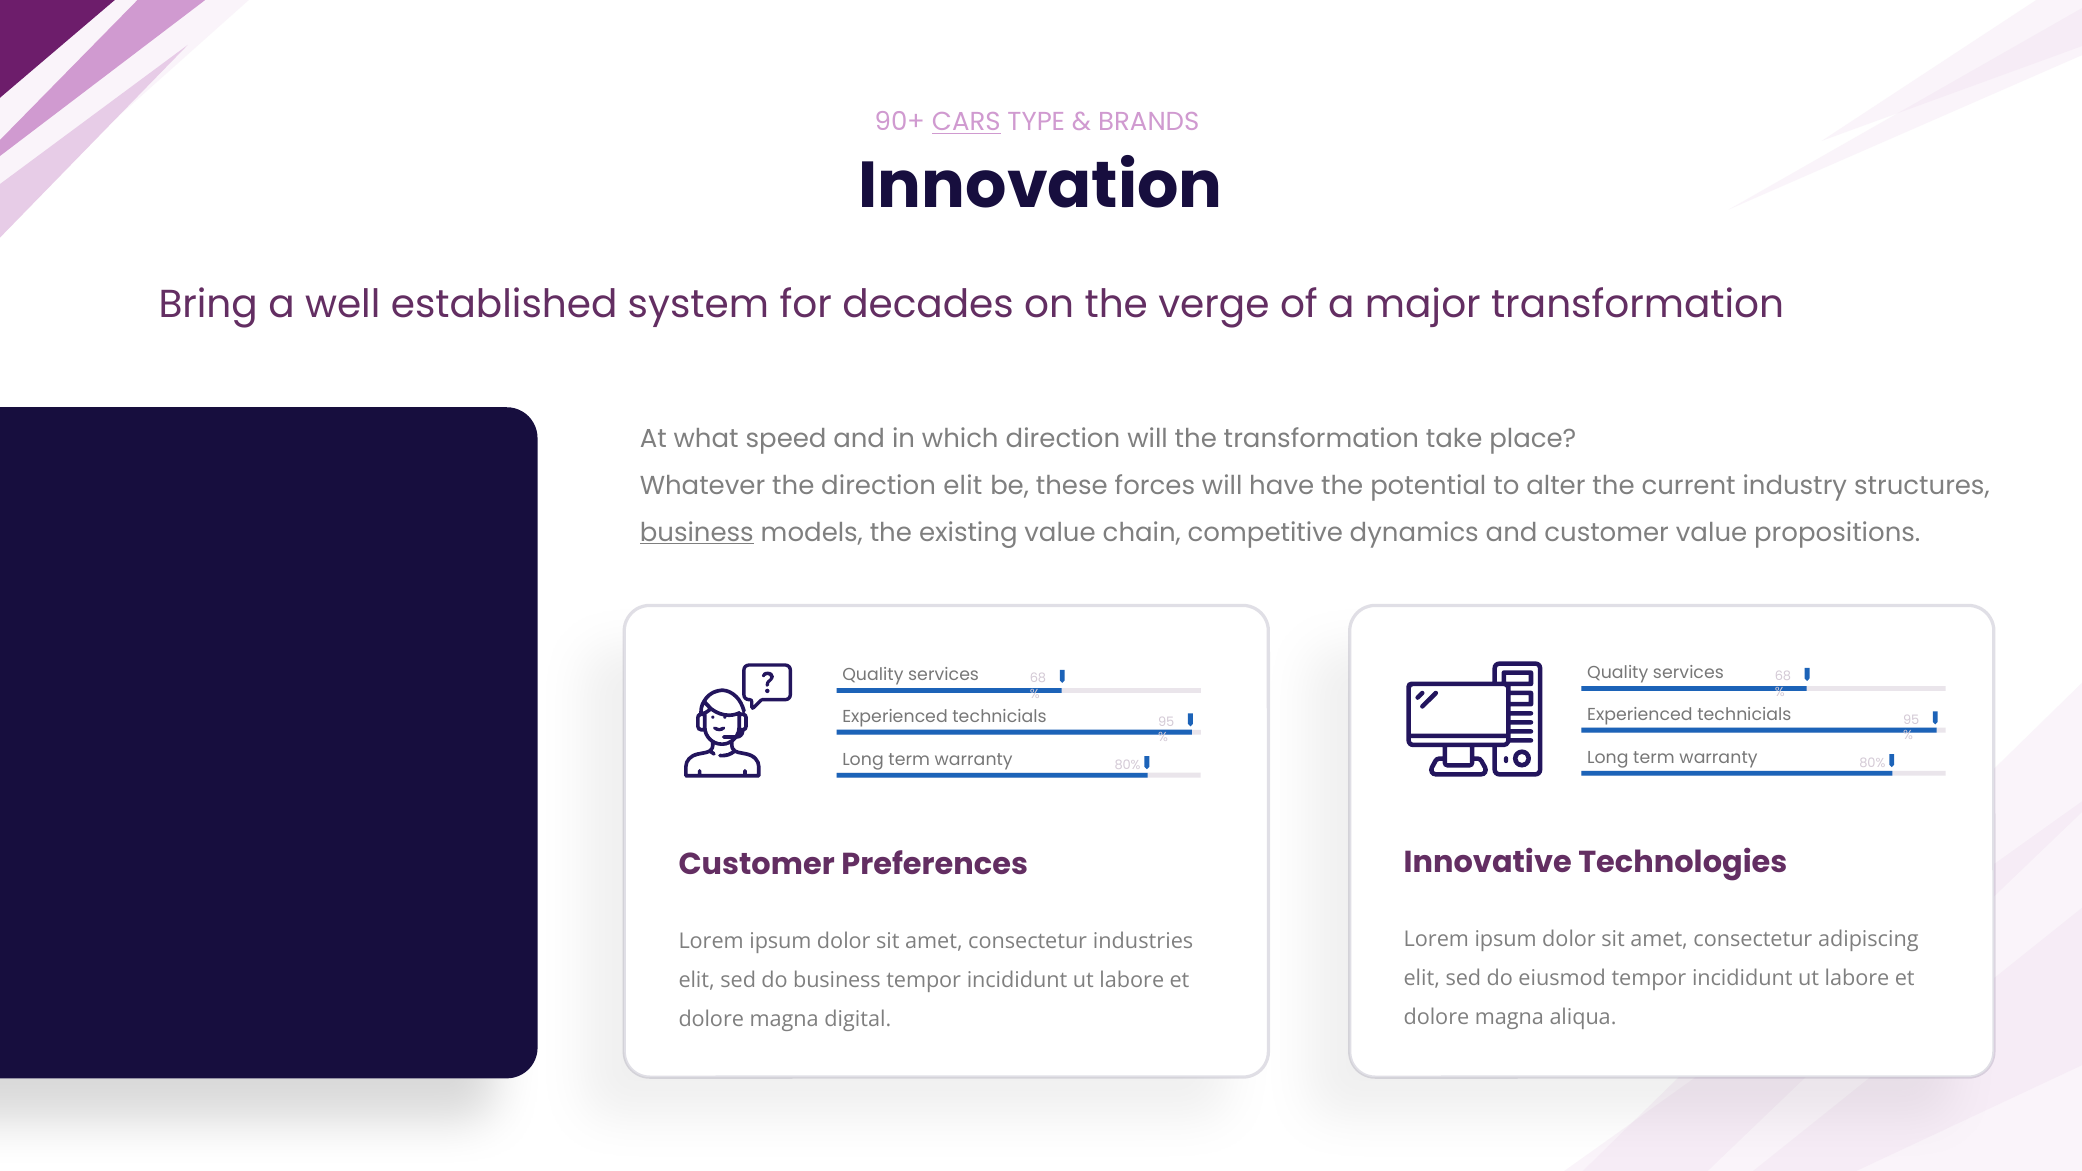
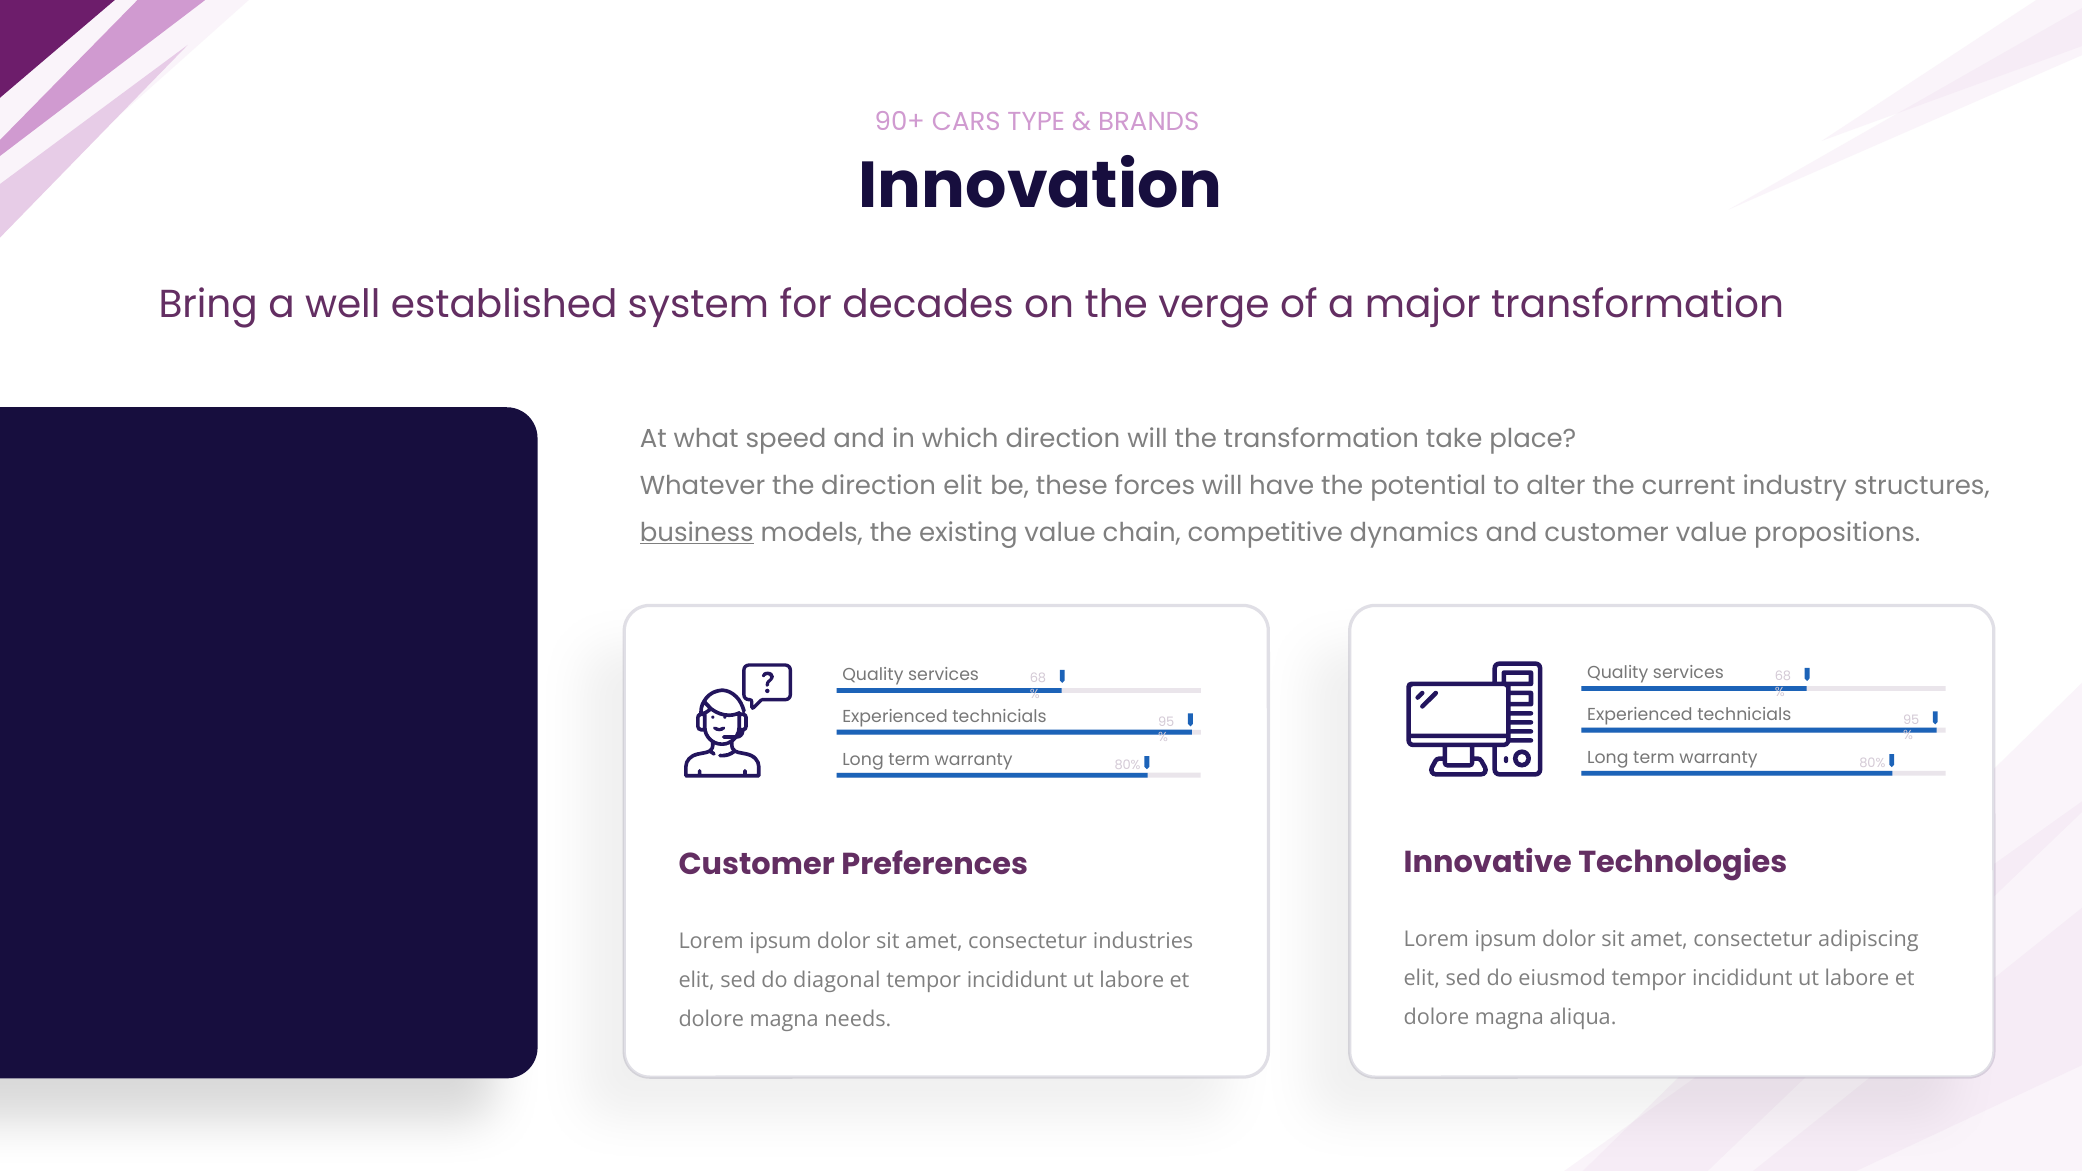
CARS underline: present -> none
do business: business -> diagonal
digital: digital -> needs
